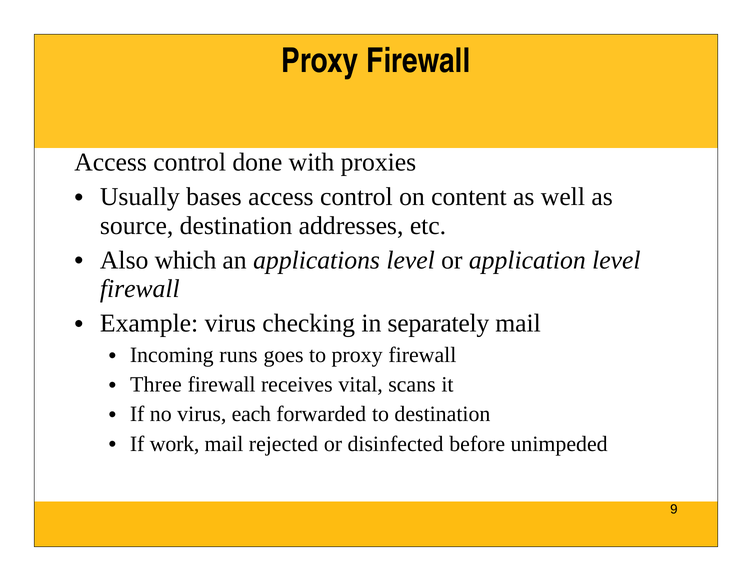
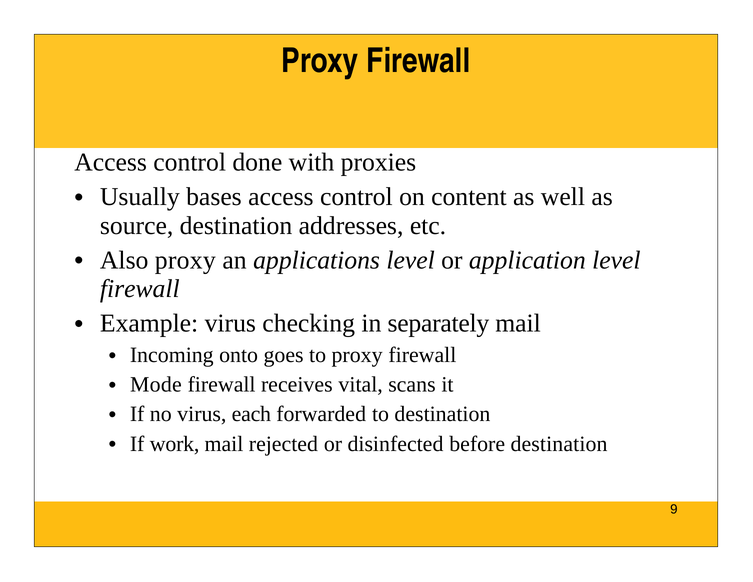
Also which: which -> proxy
runs: runs -> onto
Three: Three -> Mode
before unimpeded: unimpeded -> destination
